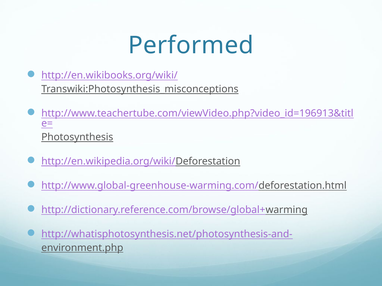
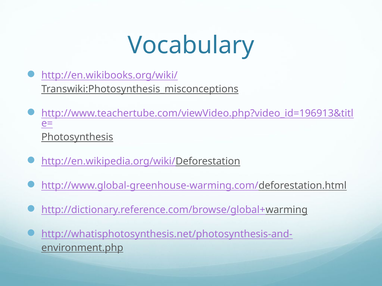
Performed: Performed -> Vocabulary
